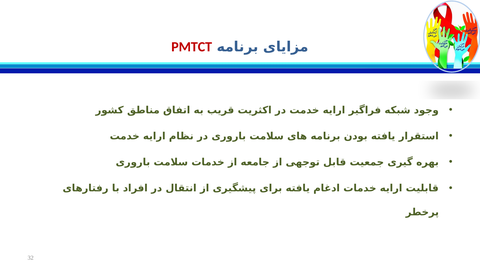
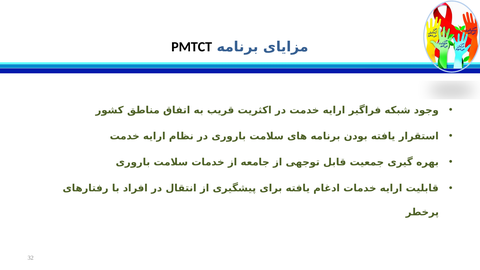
PMTCT colour: red -> black
